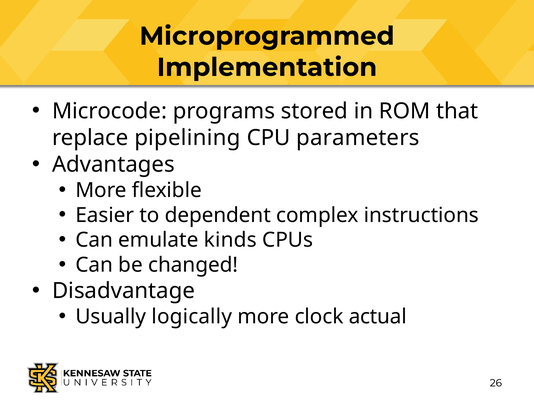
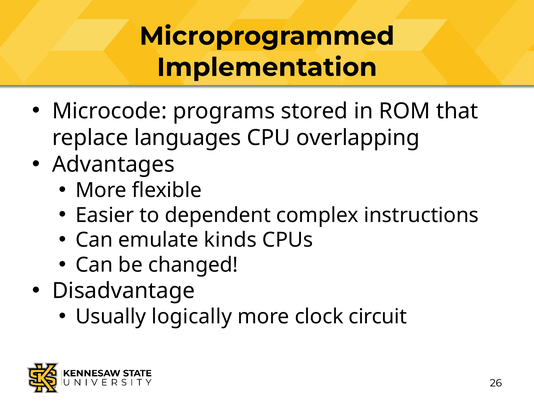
pipelining: pipelining -> languages
parameters: parameters -> overlapping
actual: actual -> circuit
